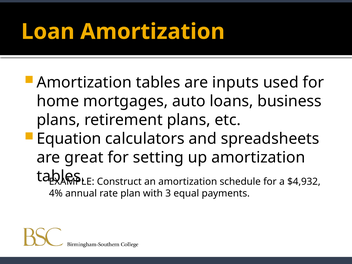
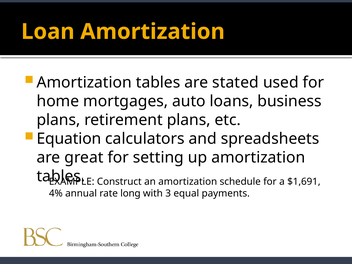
inputs: inputs -> stated
$4,932: $4,932 -> $1,691
plan: plan -> long
